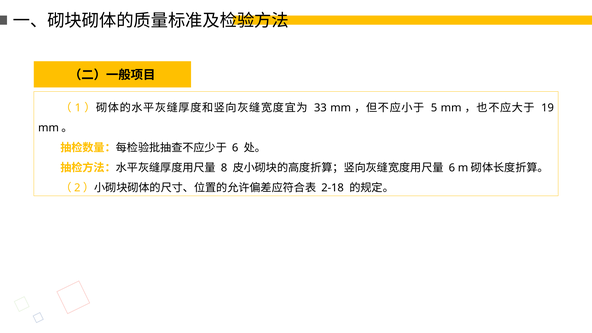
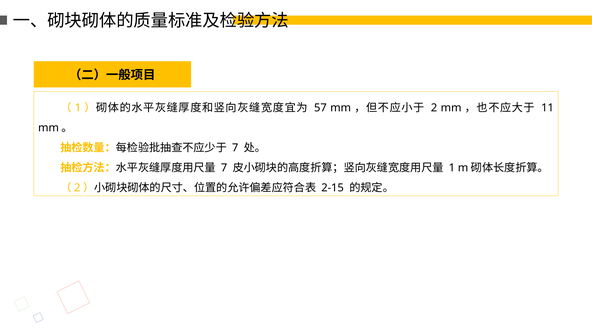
33: 33 -> 57
5: 5 -> 2
19: 19 -> 11
6 at (235, 148): 6 -> 7
8 at (224, 168): 8 -> 7
6 at (452, 168): 6 -> 1
2-18: 2-18 -> 2-15
